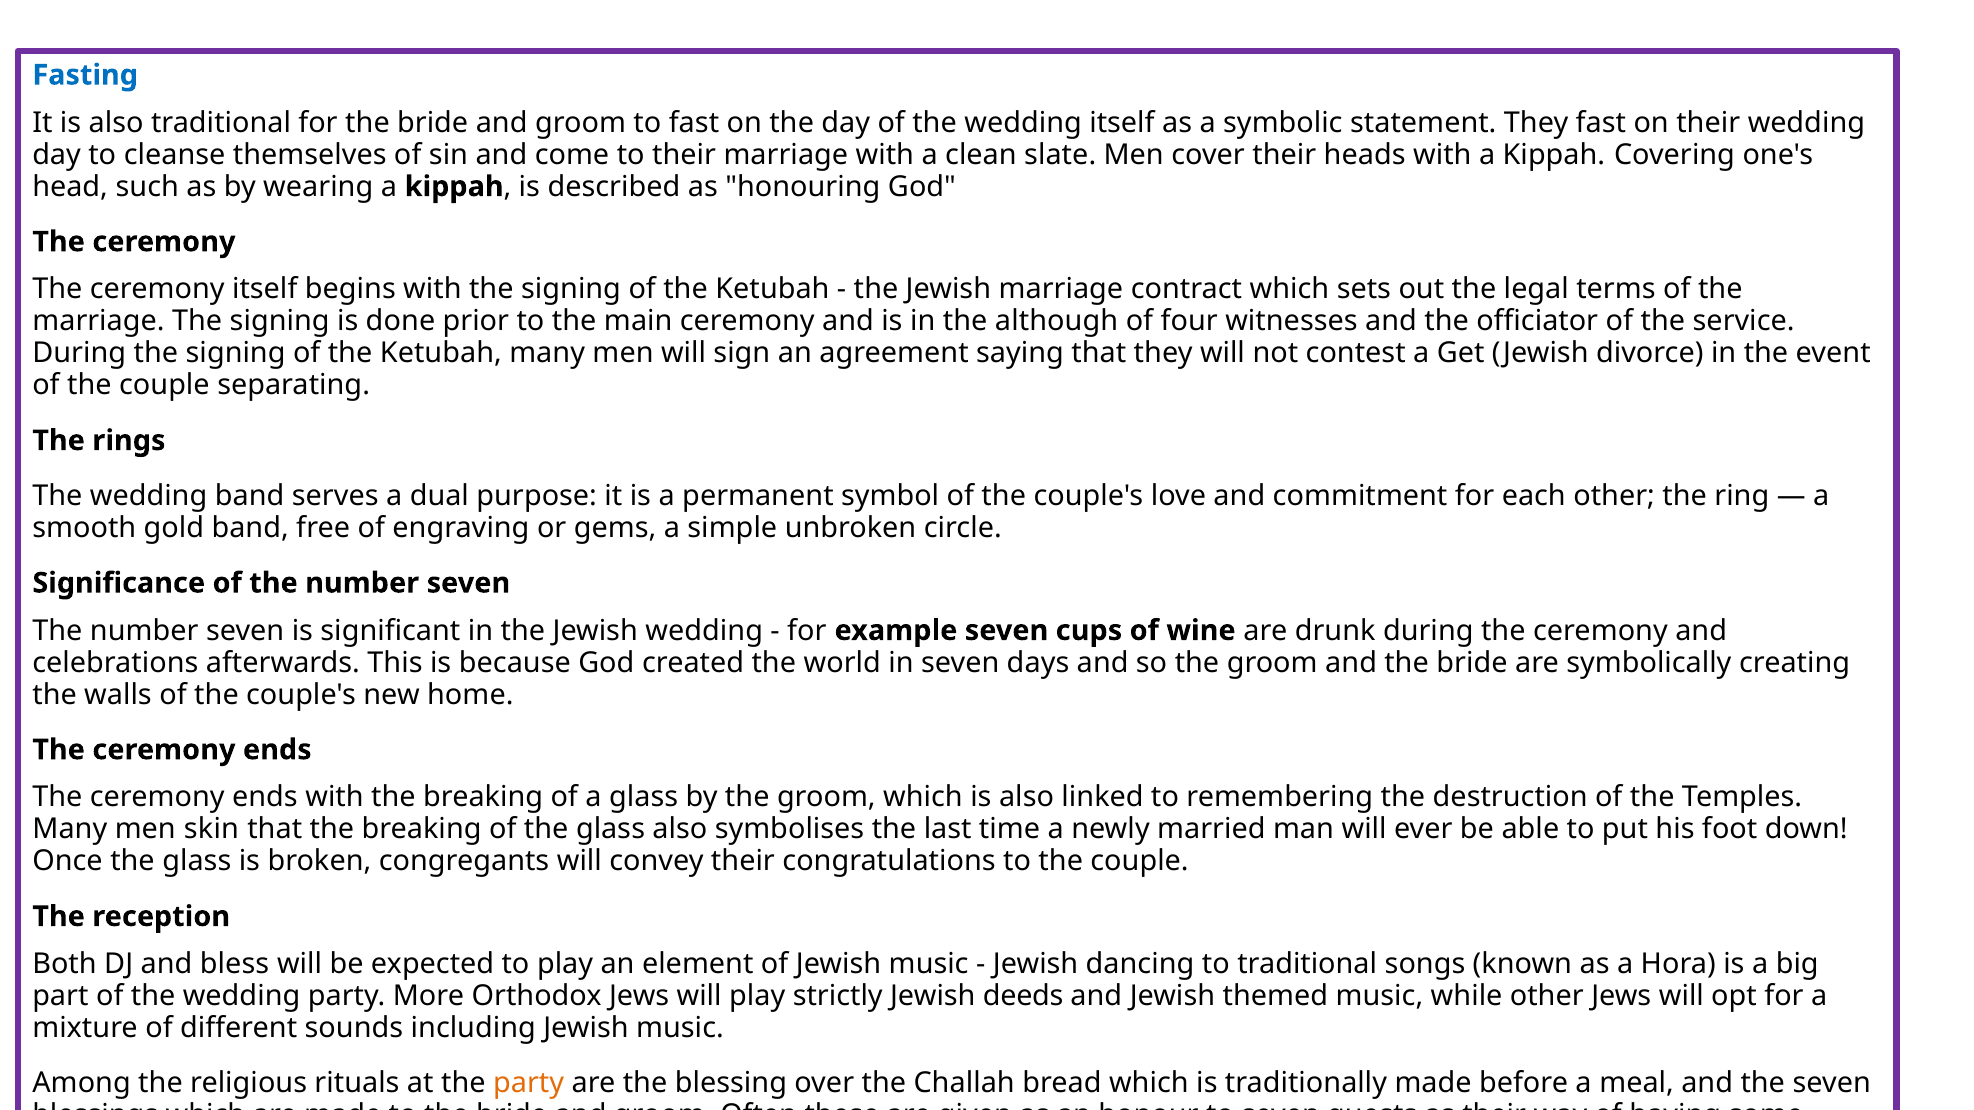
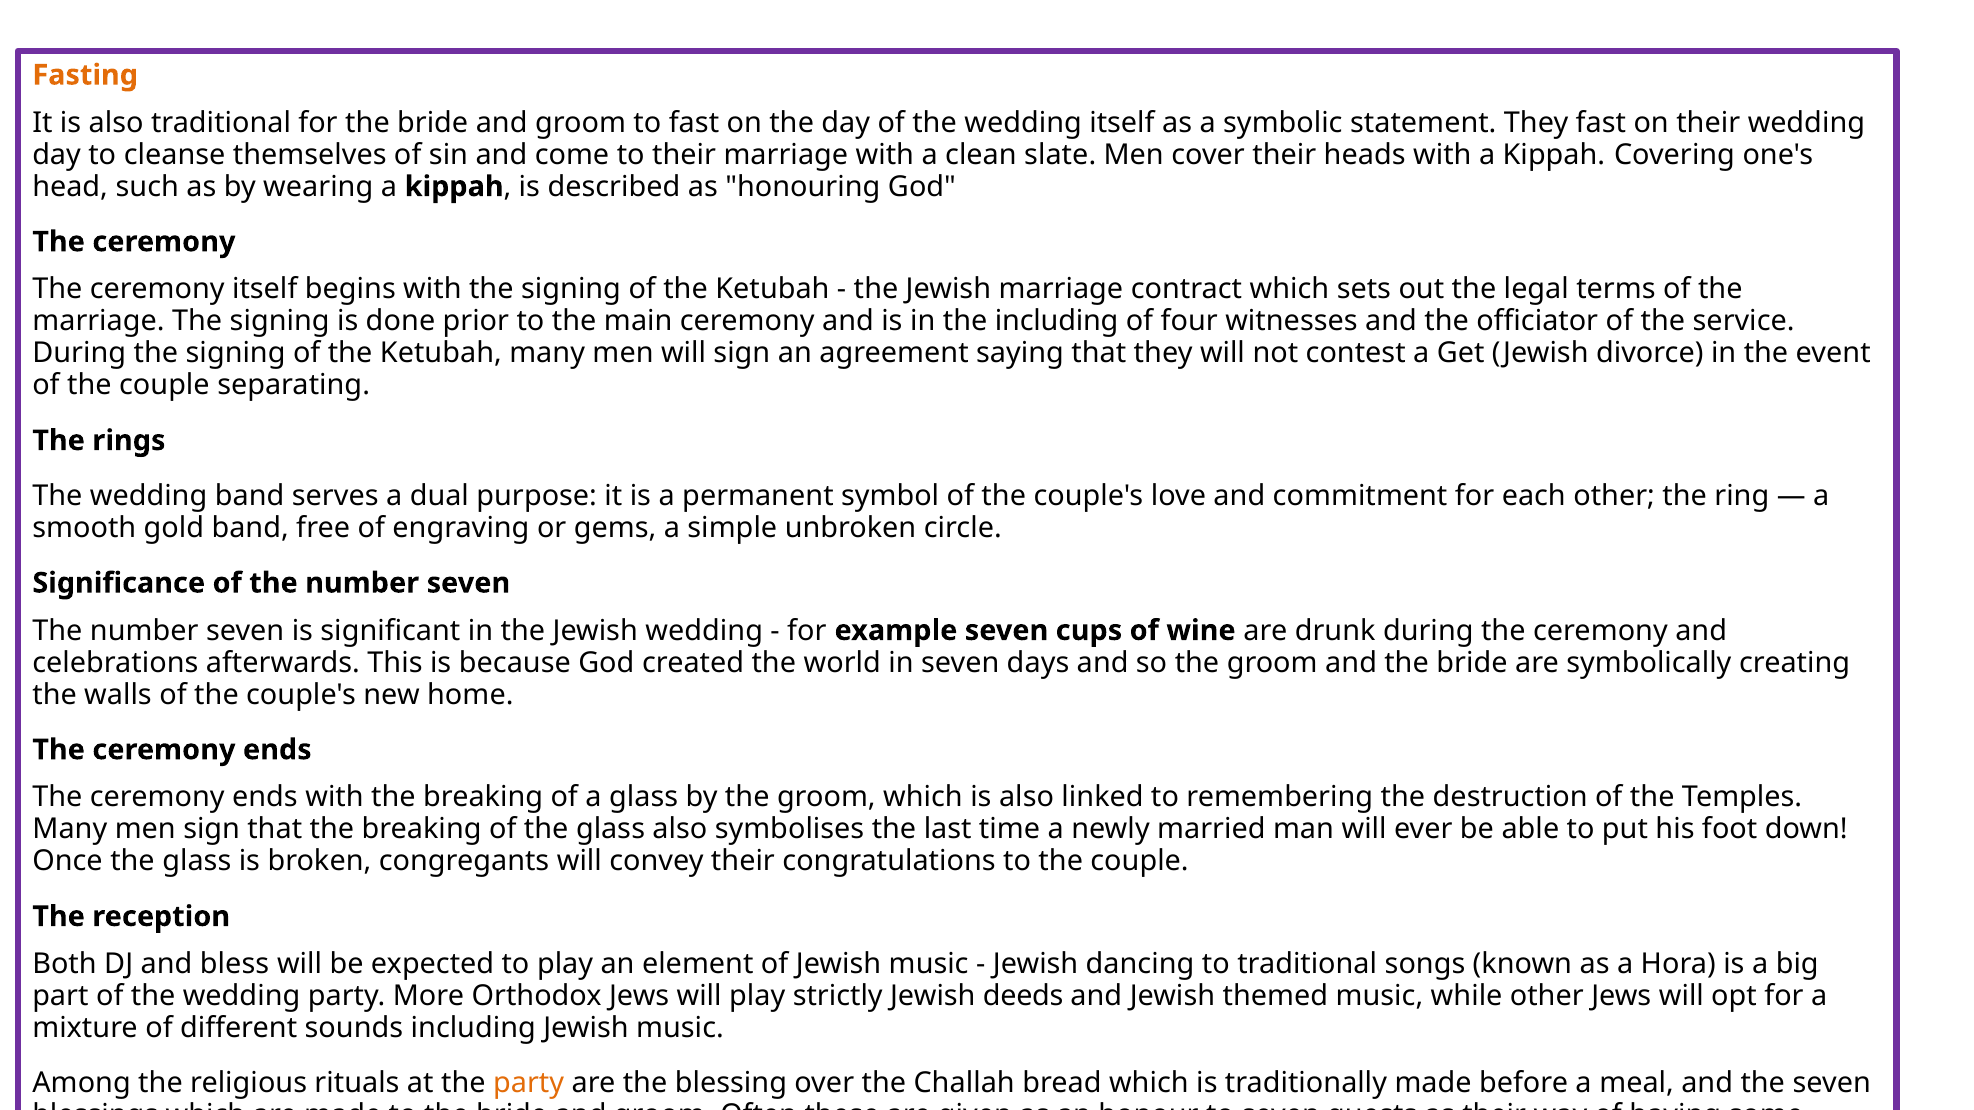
Fasting colour: blue -> orange
the although: although -> including
men skin: skin -> sign
